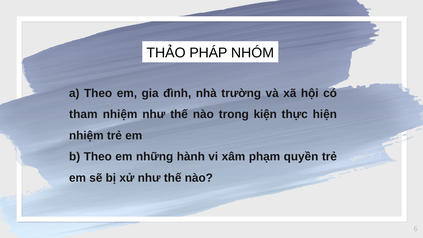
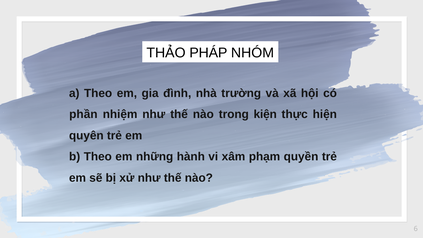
tham: tham -> phần
nhiệm at (86, 135): nhiệm -> quyên
